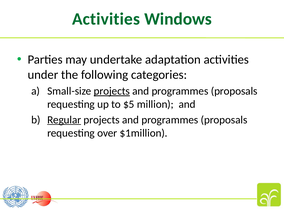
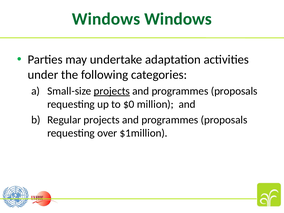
Activities at (106, 19): Activities -> Windows
$5: $5 -> $0
Regular underline: present -> none
